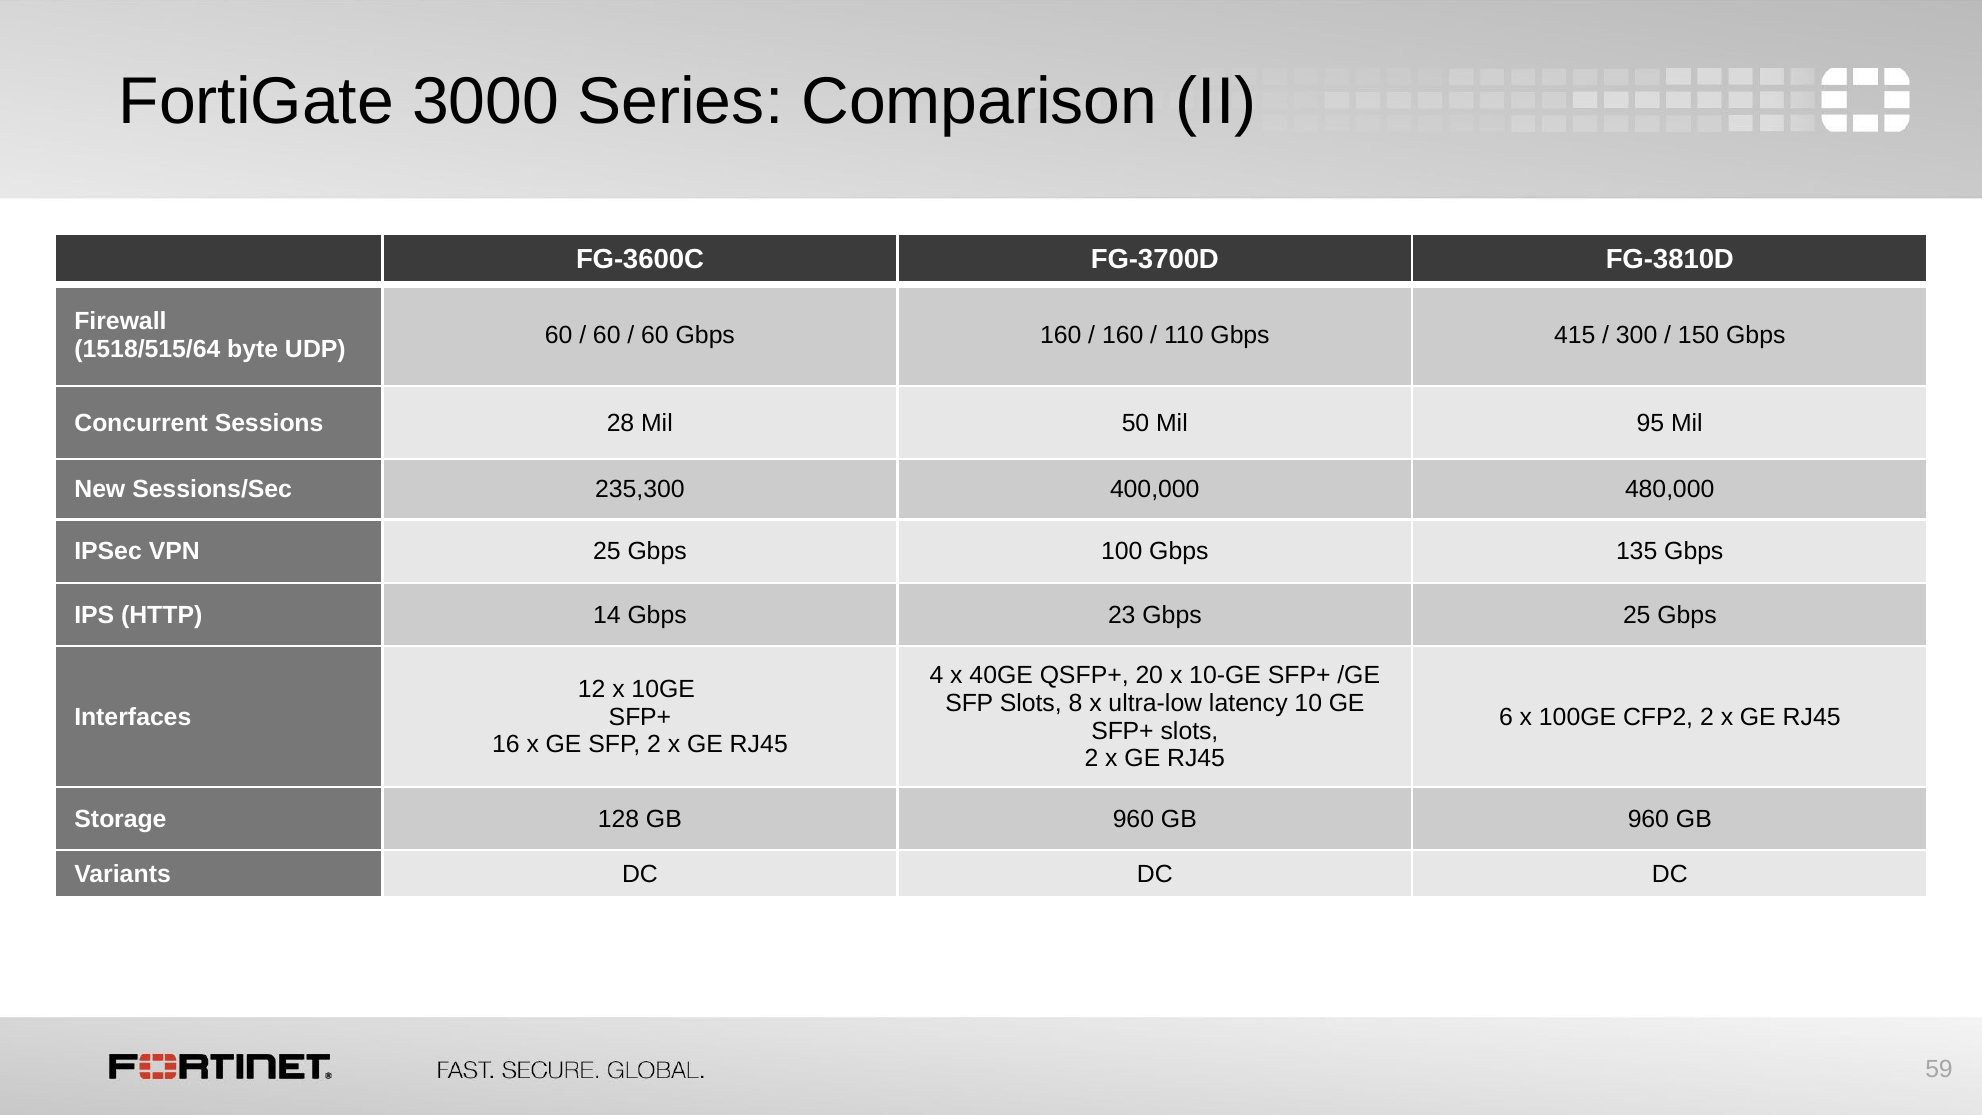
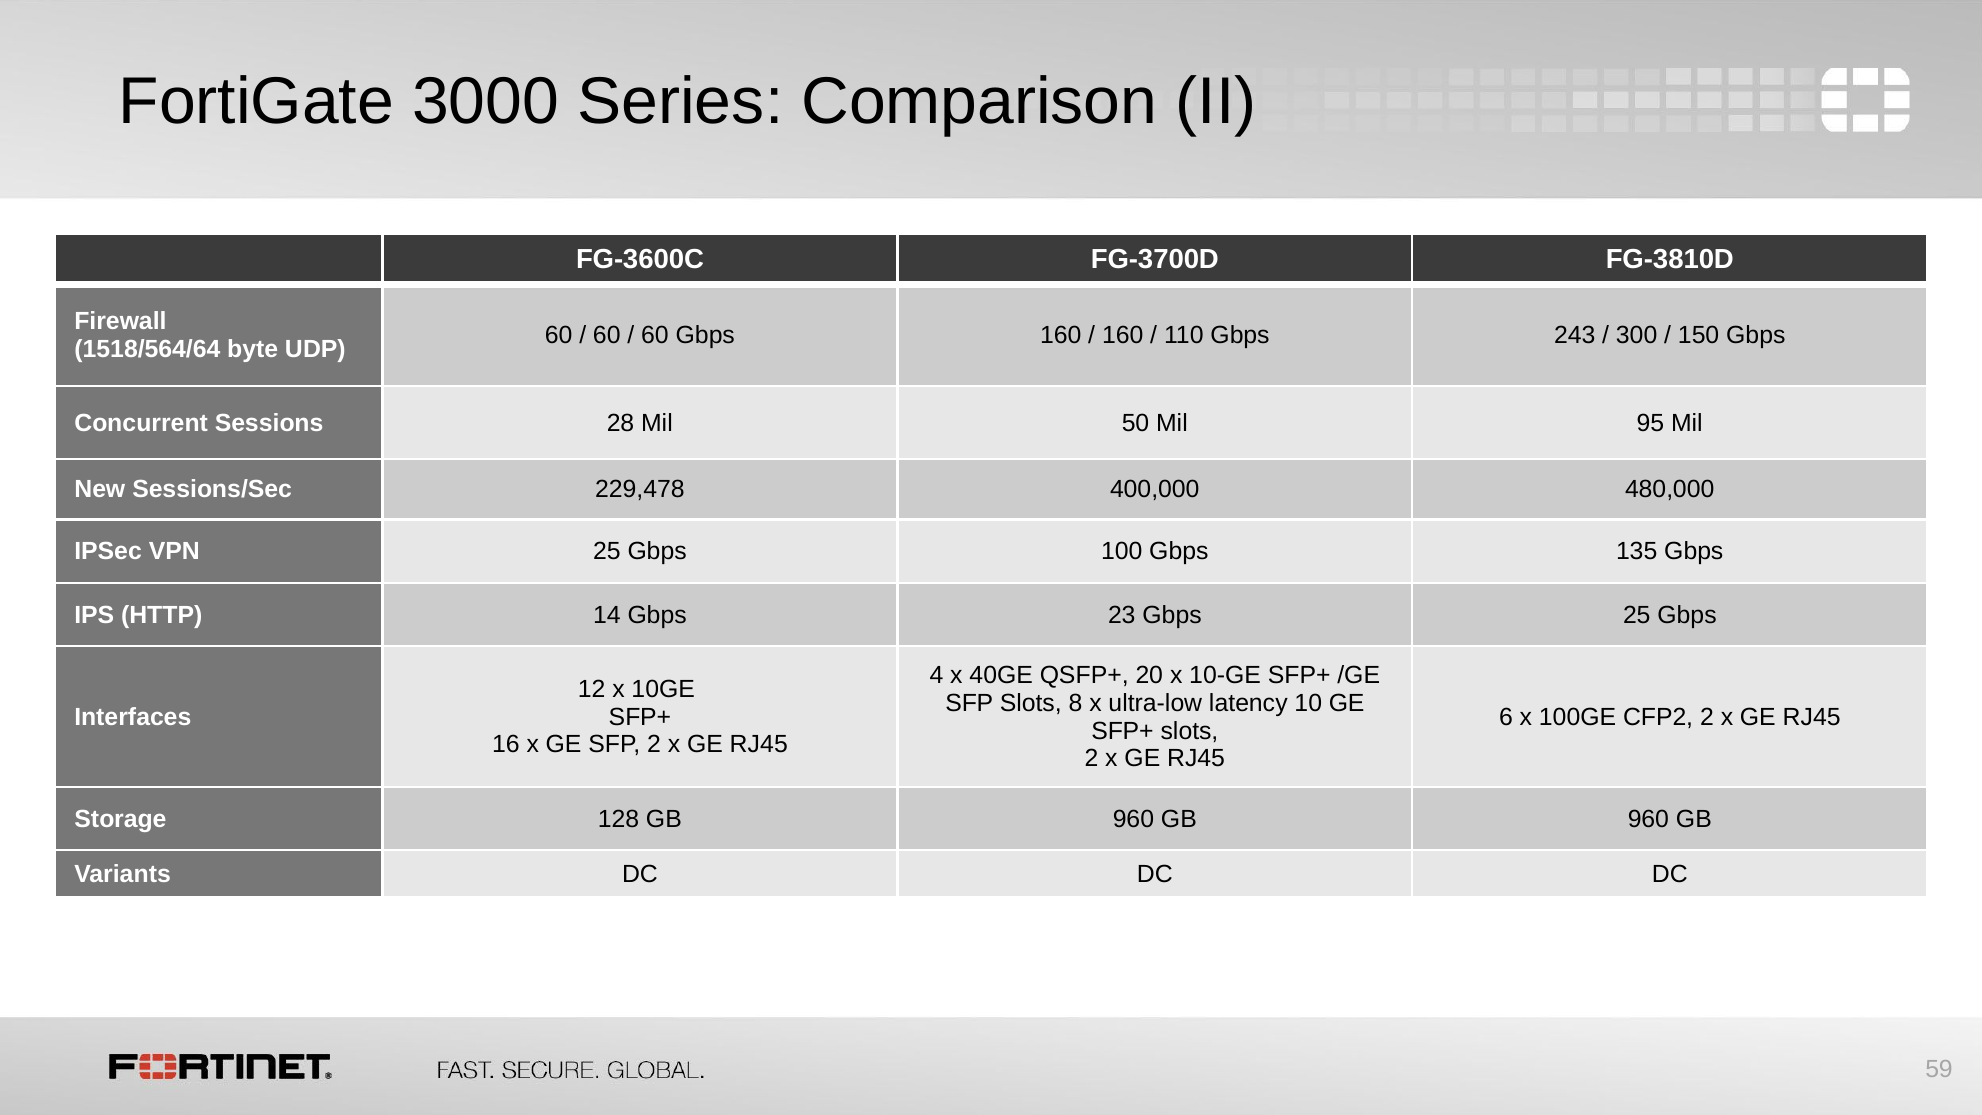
415: 415 -> 243
1518/515/64: 1518/515/64 -> 1518/564/64
235,300: 235,300 -> 229,478
